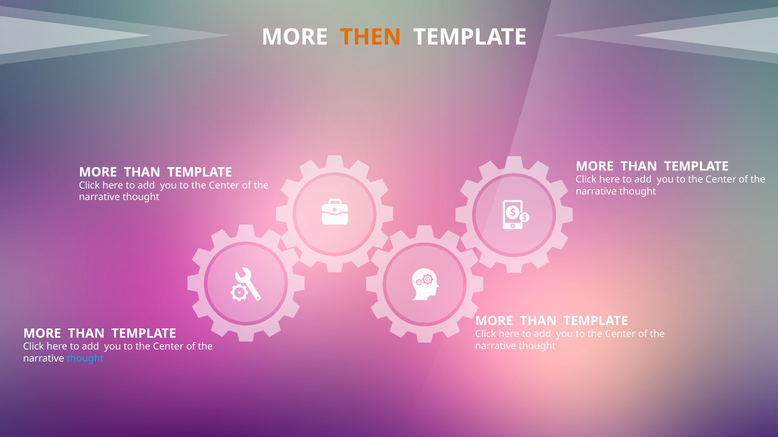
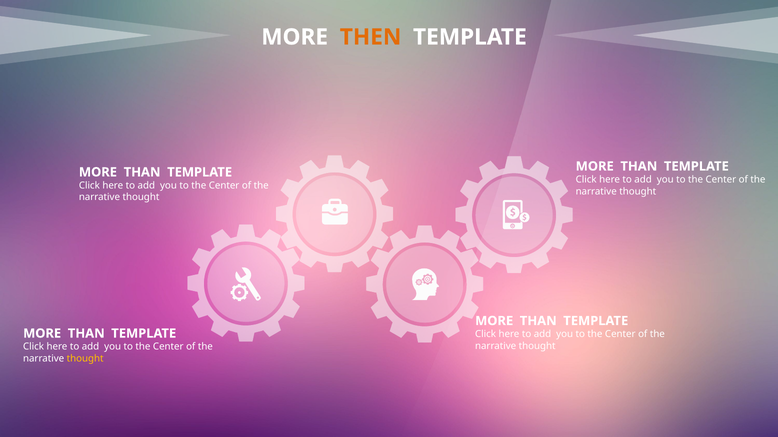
thought at (85, 359) colour: light blue -> yellow
